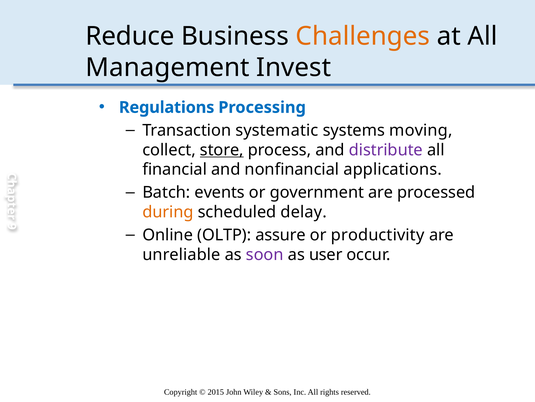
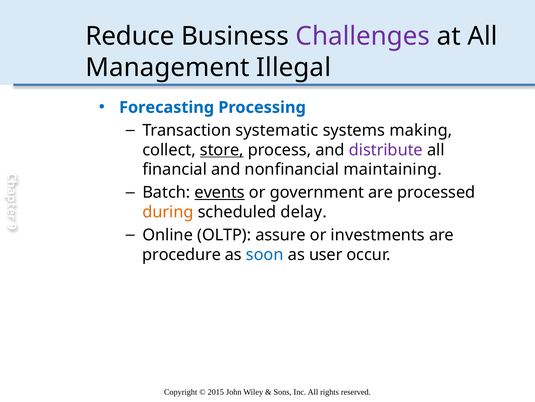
Challenges colour: orange -> purple
Invest: Invest -> Illegal
Regulations: Regulations -> Forecasting
moving: moving -> making
applications: applications -> maintaining
events underline: none -> present
productivity: productivity -> investments
unreliable: unreliable -> procedure
soon colour: purple -> blue
